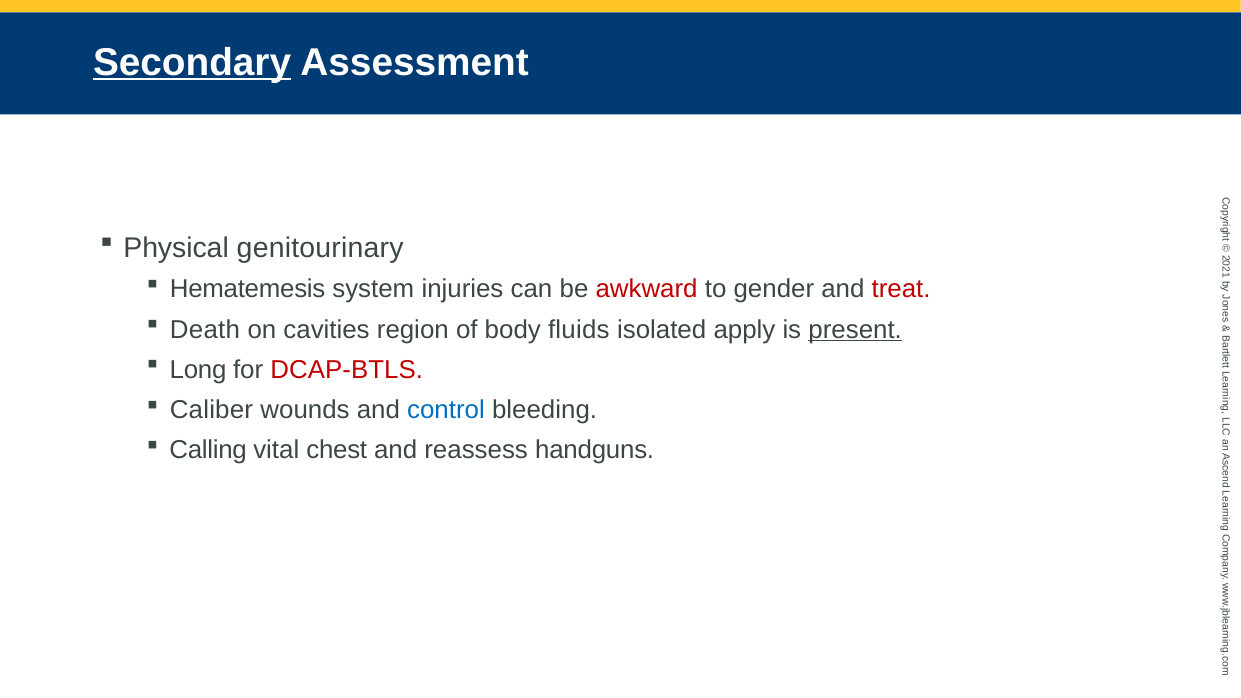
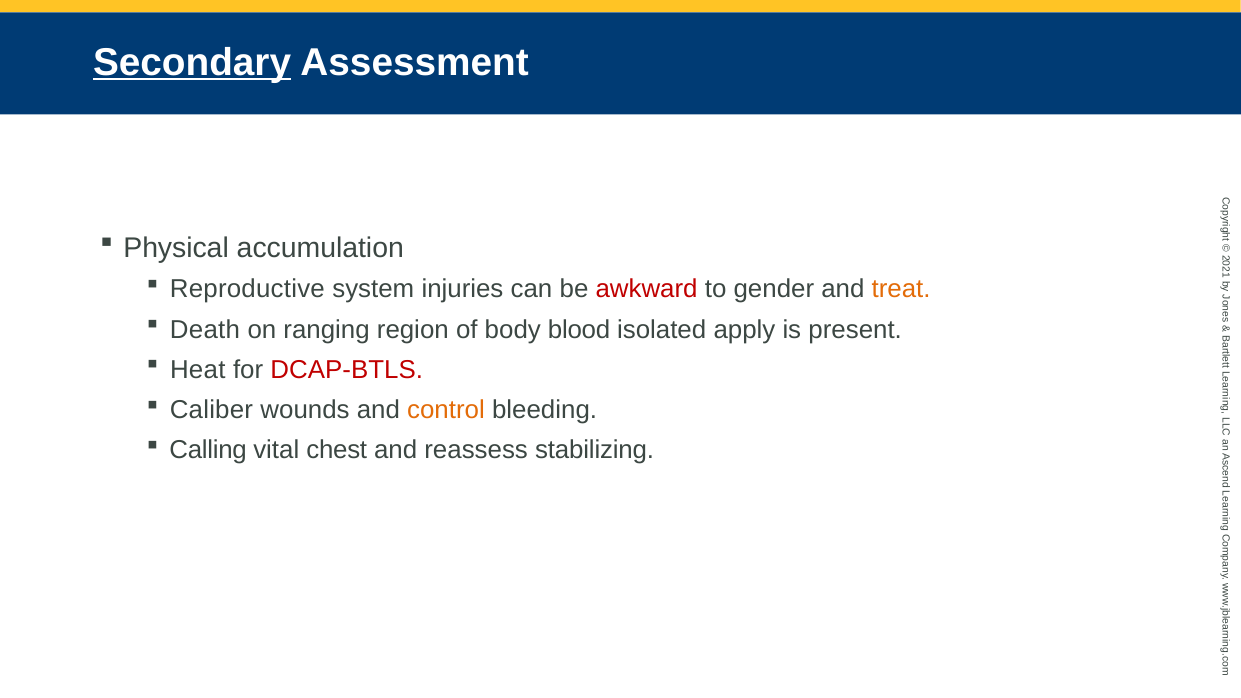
genitourinary: genitourinary -> accumulation
Hematemesis: Hematemesis -> Reproductive
treat colour: red -> orange
cavities: cavities -> ranging
fluids: fluids -> blood
present underline: present -> none
Long: Long -> Heat
control colour: blue -> orange
handguns: handguns -> stabilizing
